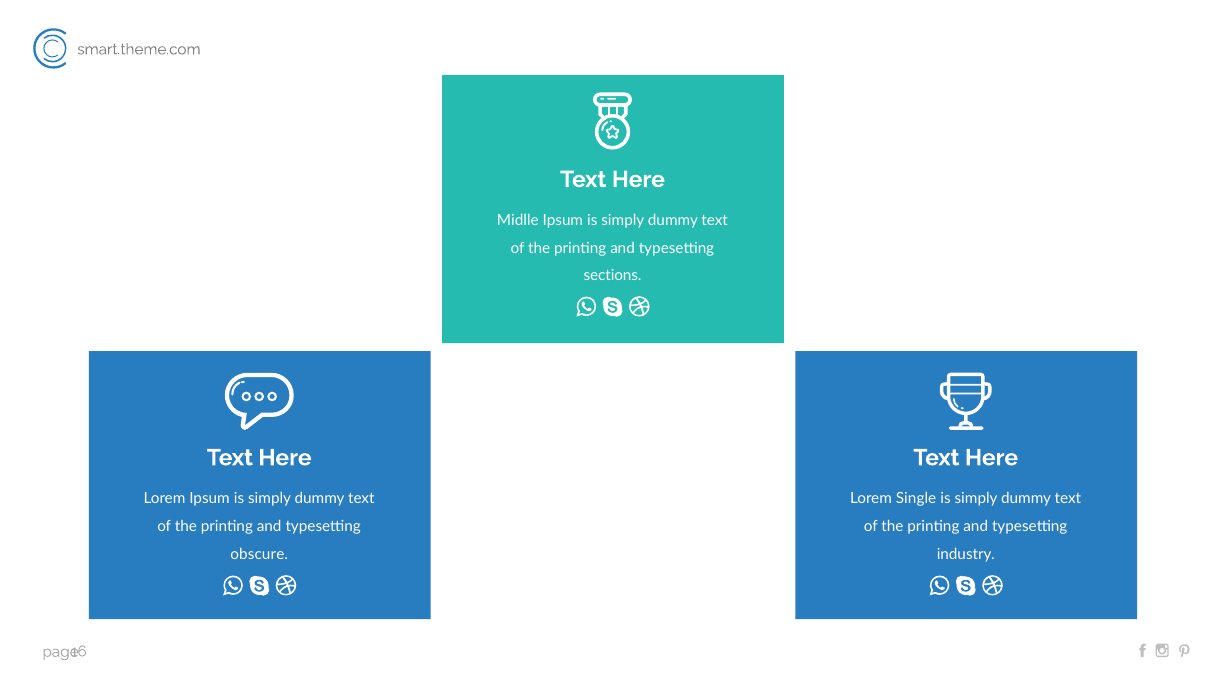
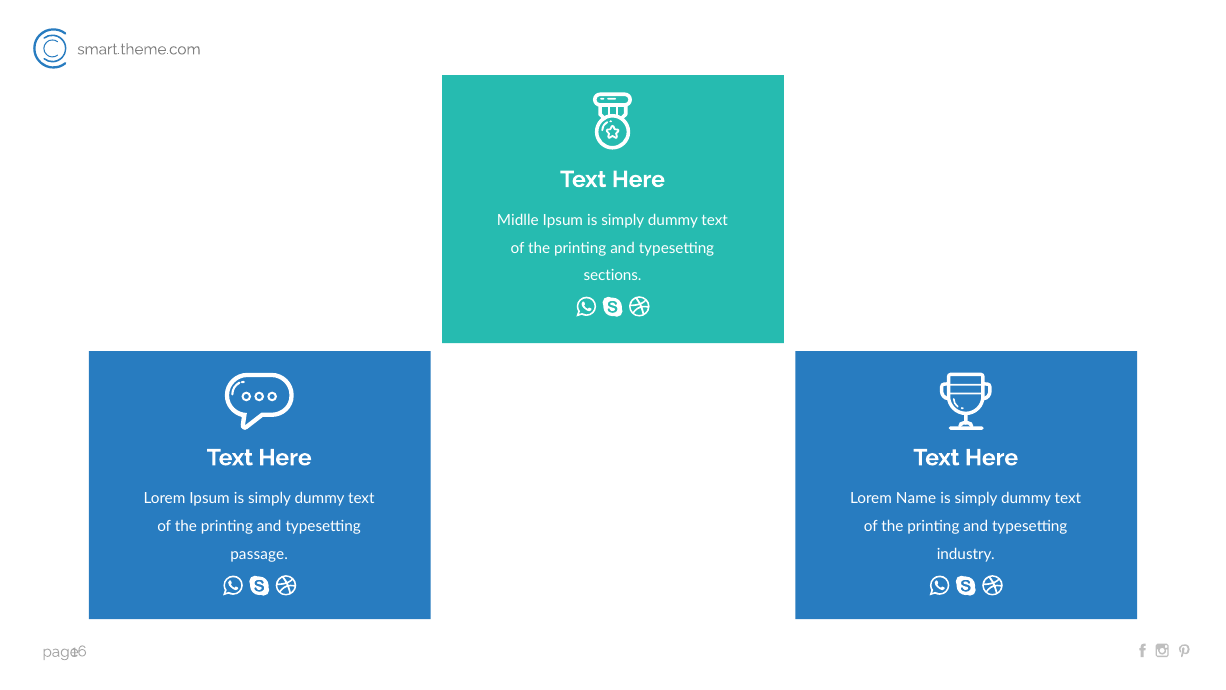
Single: Single -> Name
obscure: obscure -> passage
